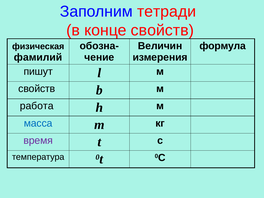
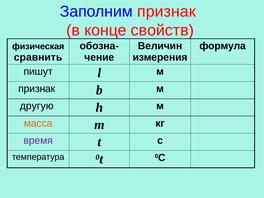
Заполним тетради: тетради -> признак
фамилий: фамилий -> сравнить
свойств at (37, 89): свойств -> признак
работа: работа -> другую
масса colour: blue -> orange
